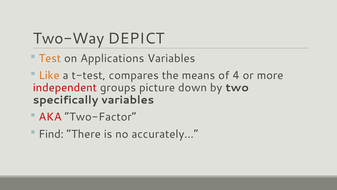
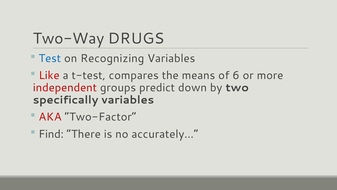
DEPICT: DEPICT -> DRUGS
Test colour: orange -> blue
Applications: Applications -> Recognizing
Like colour: orange -> red
4: 4 -> 6
picture: picture -> predict
